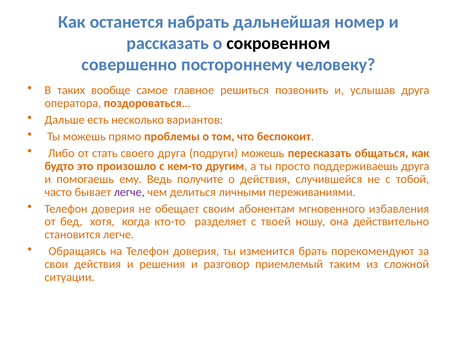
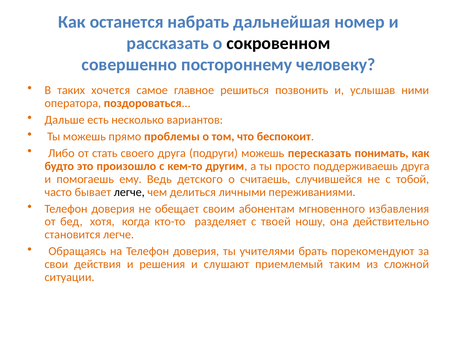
вообще: вообще -> хочется
услышав друга: друга -> ними
общаться: общаться -> понимать
получите: получите -> детского
о действия: действия -> считаешь
легче at (129, 192) colour: purple -> black
изменится: изменится -> учителями
разговор: разговор -> слушают
